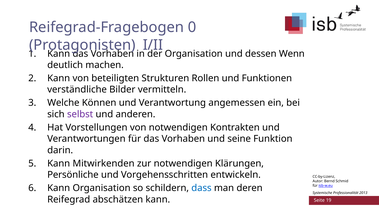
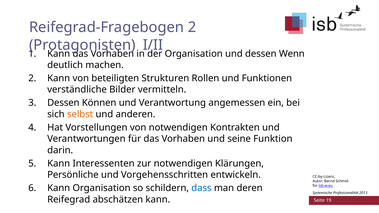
Reifegrad-Fragebogen 0: 0 -> 2
Welche at (63, 103): Welche -> Dessen
selbst colour: purple -> orange
Mitwirkenden: Mitwirkenden -> Interessenten
